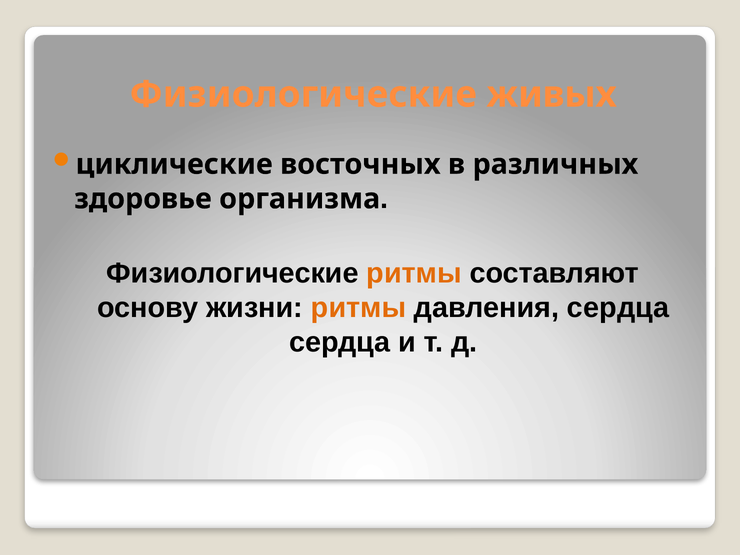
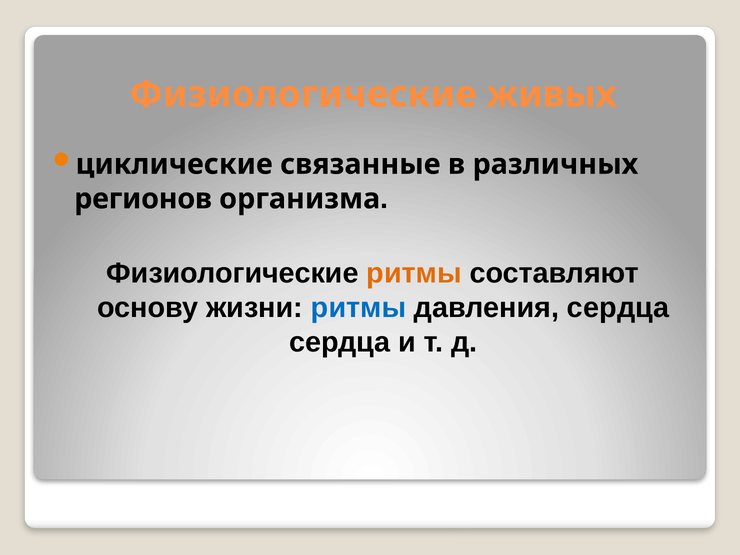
восточных: восточных -> связанные
здоровье: здоровье -> регионов
ритмы at (359, 308) colour: orange -> blue
